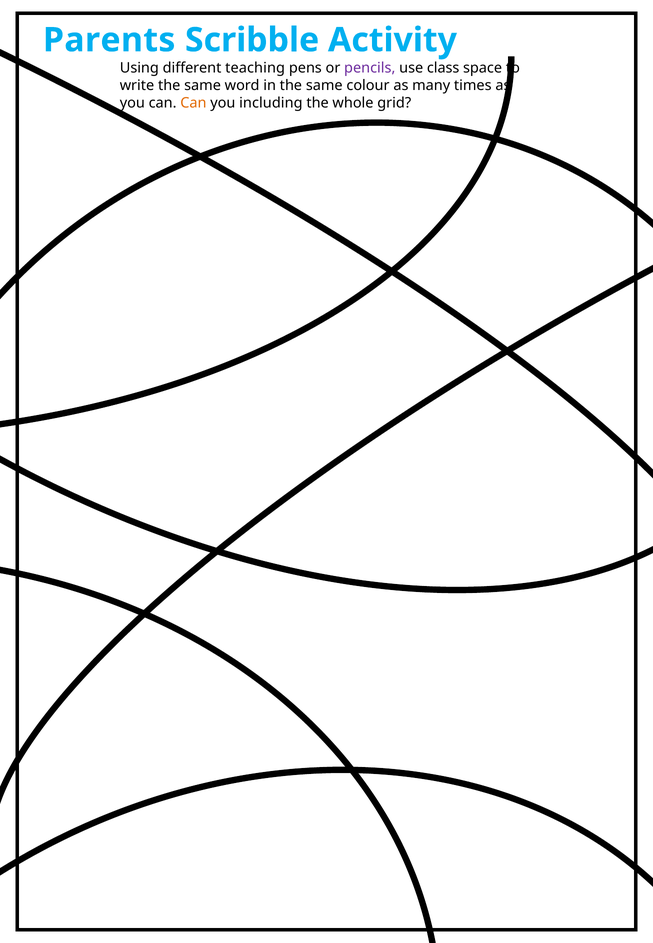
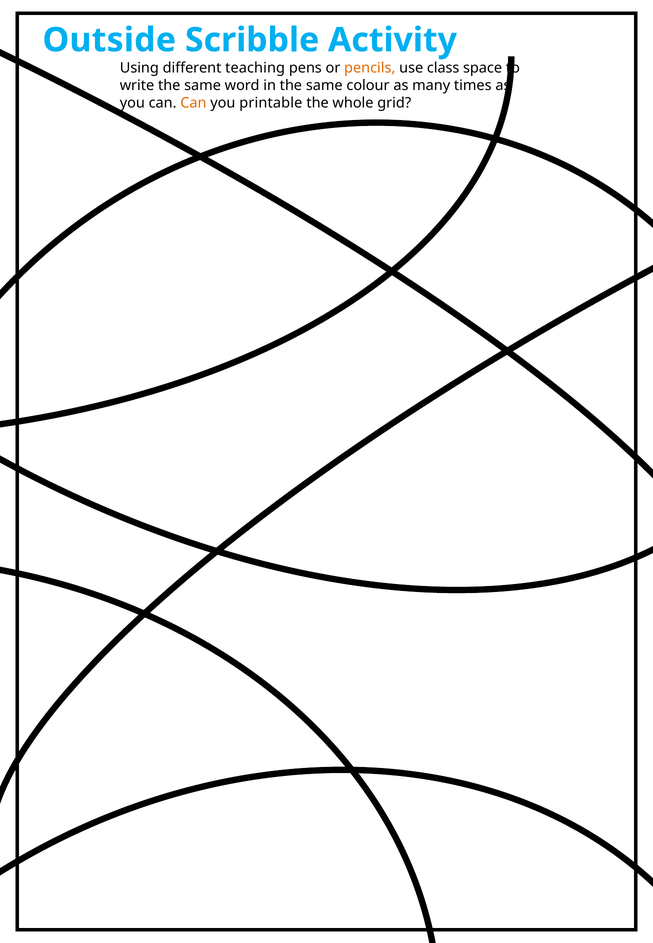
Parents: Parents -> Outside
pencils colour: purple -> orange
including: including -> printable
